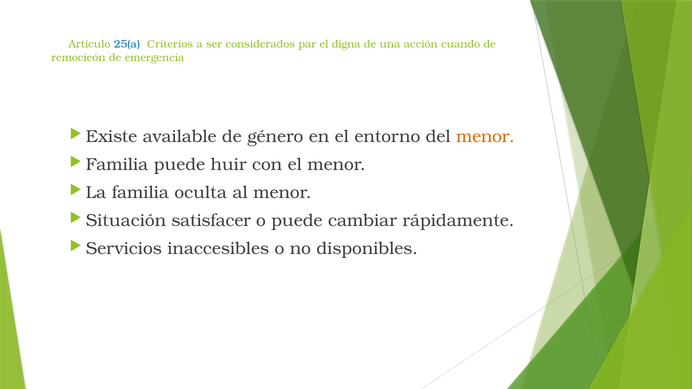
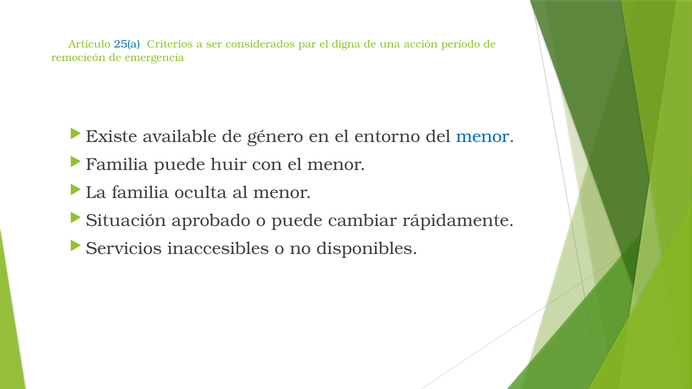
cuando: cuando -> período
menor at (485, 137) colour: orange -> blue
satisfacer: satisfacer -> aprobado
